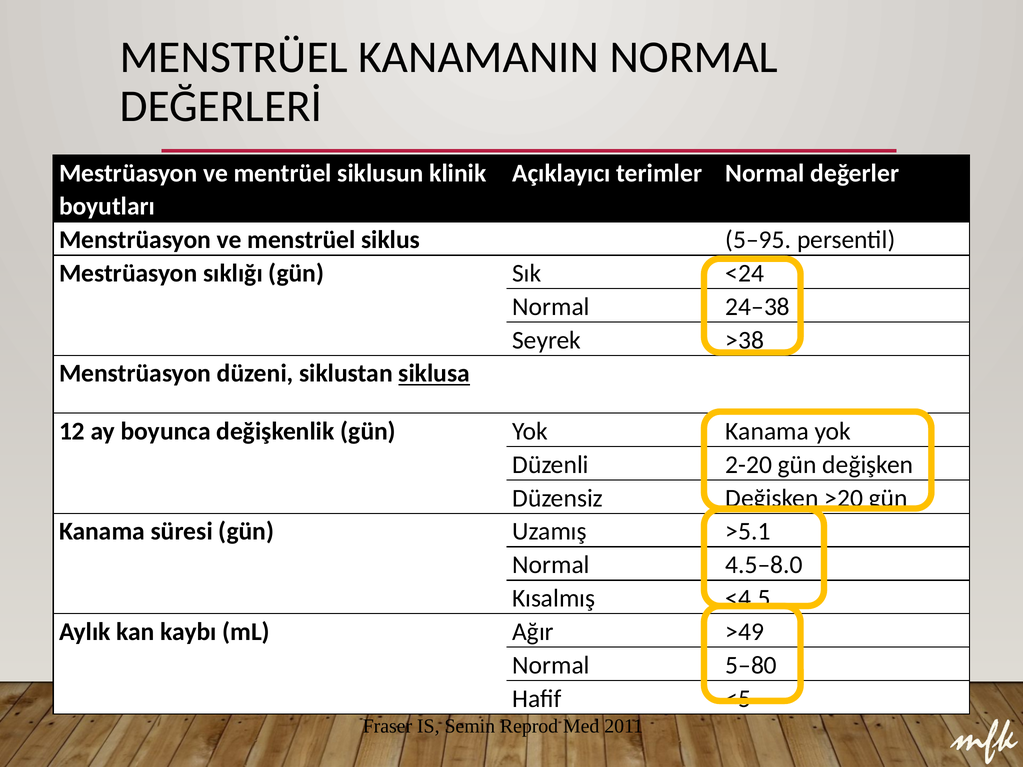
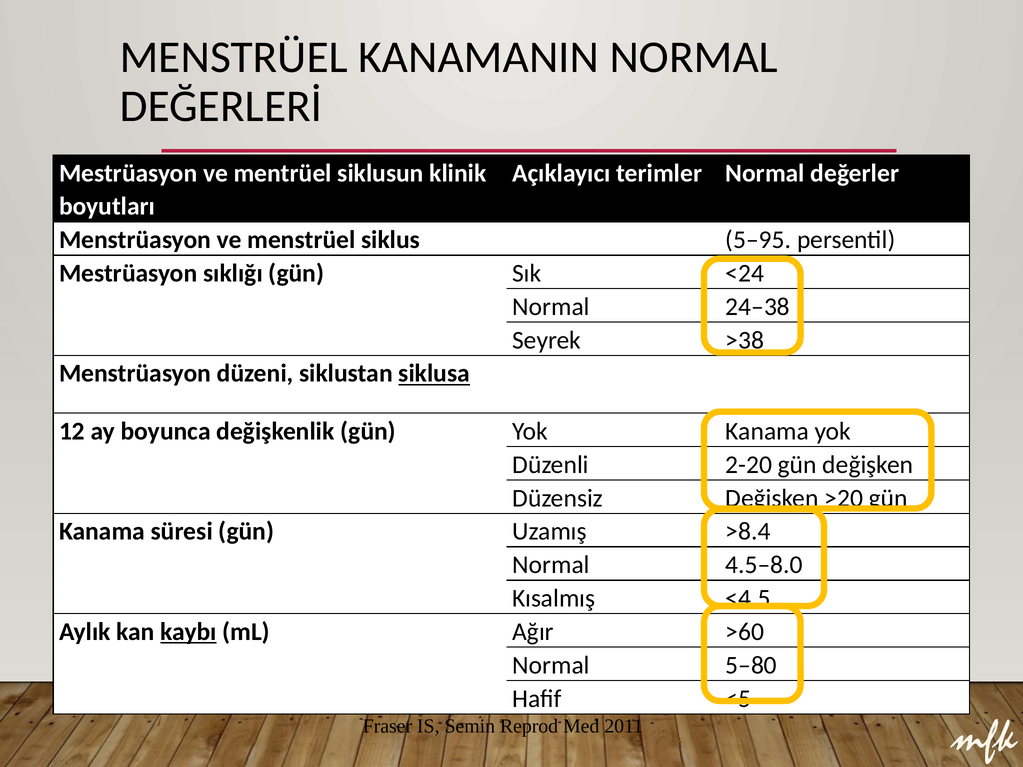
>5.1: >5.1 -> >8.4
kaybı underline: none -> present
>49: >49 -> >60
